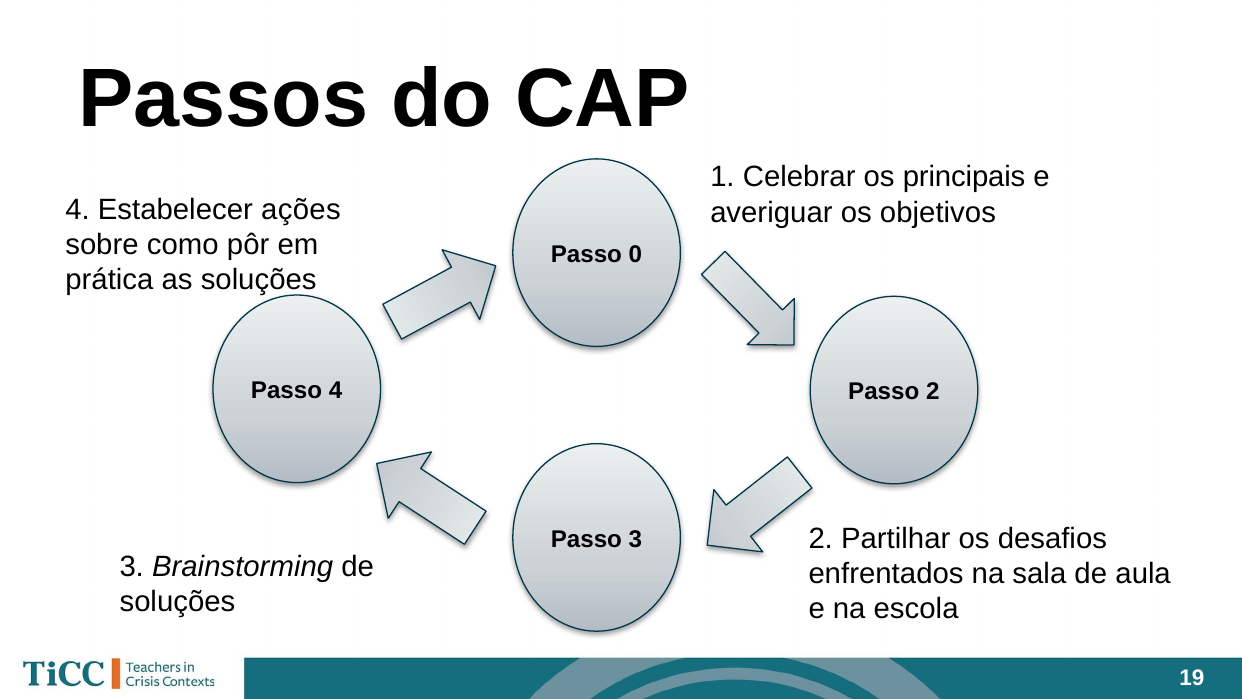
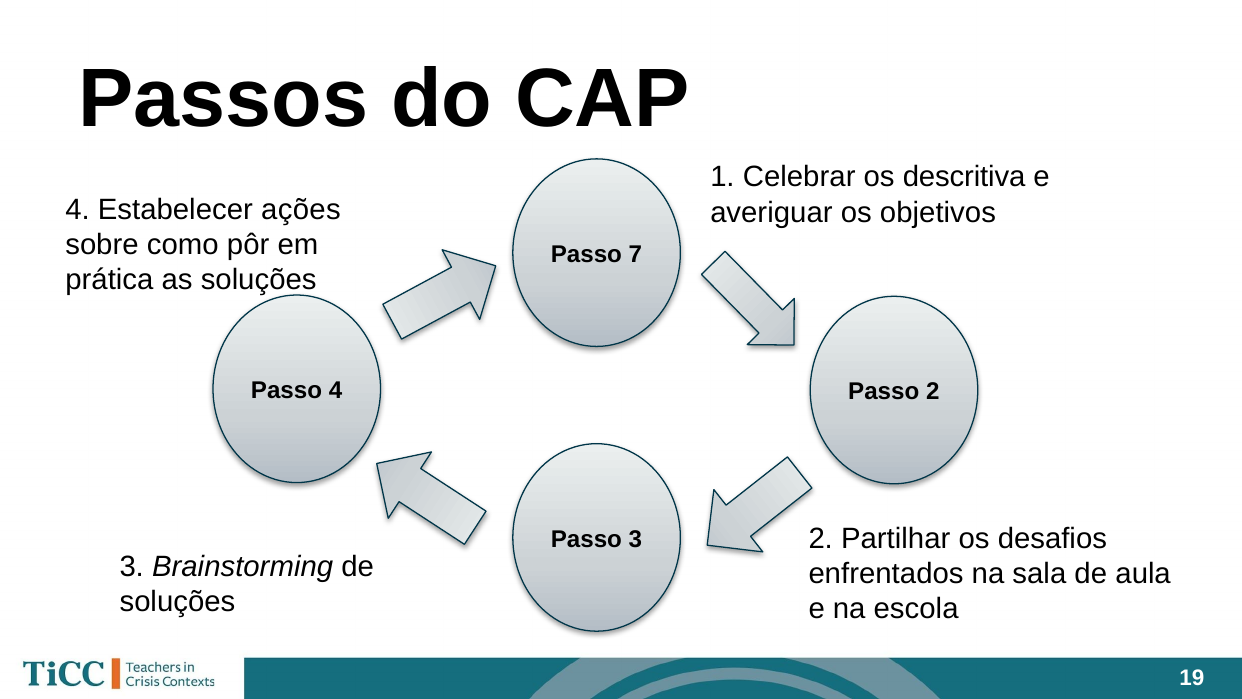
principais: principais -> descritiva
0: 0 -> 7
